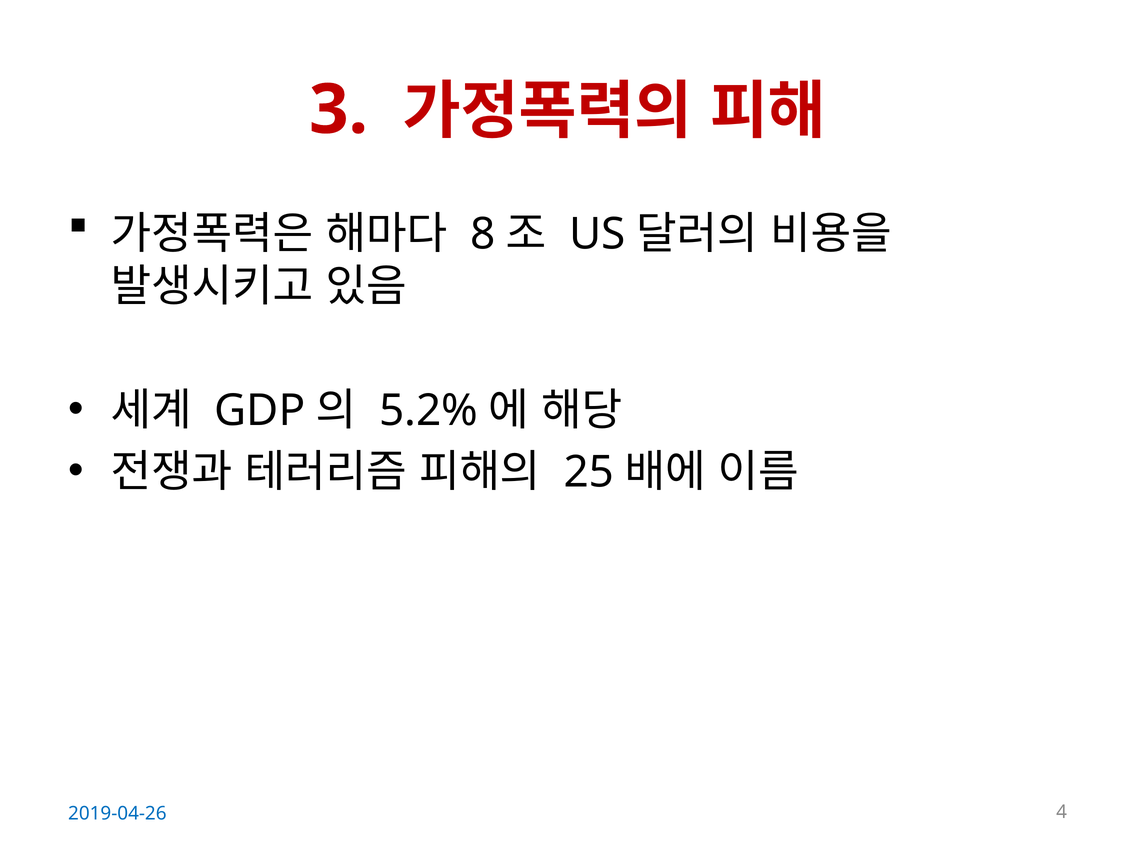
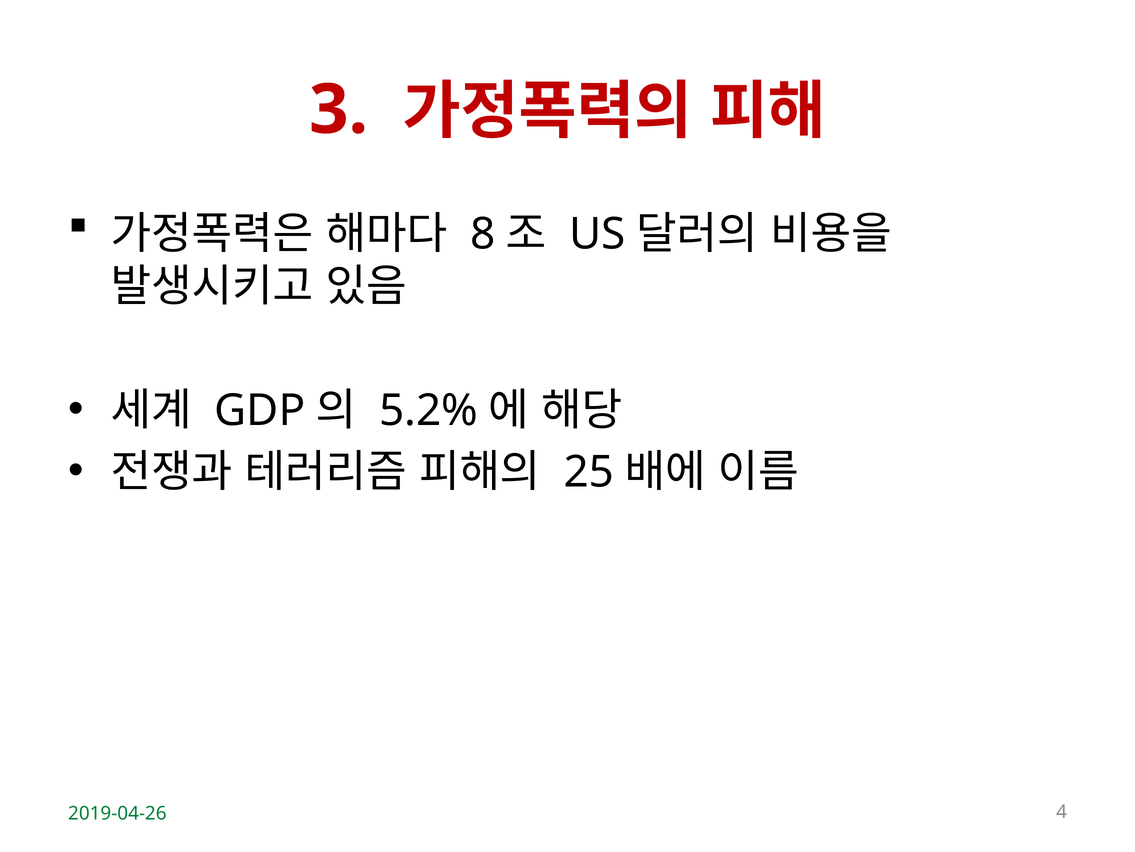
2019-04-26 colour: blue -> green
